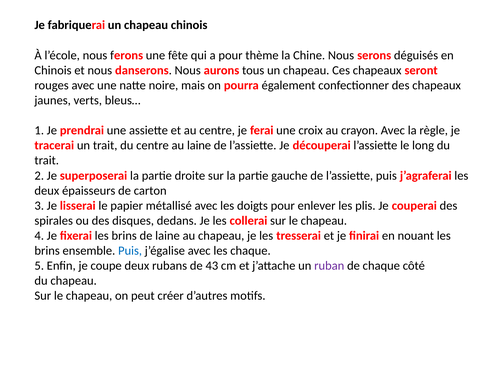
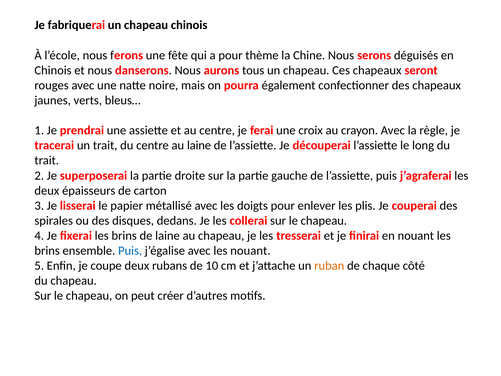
les chaque: chaque -> nouant
43: 43 -> 10
ruban colour: purple -> orange
